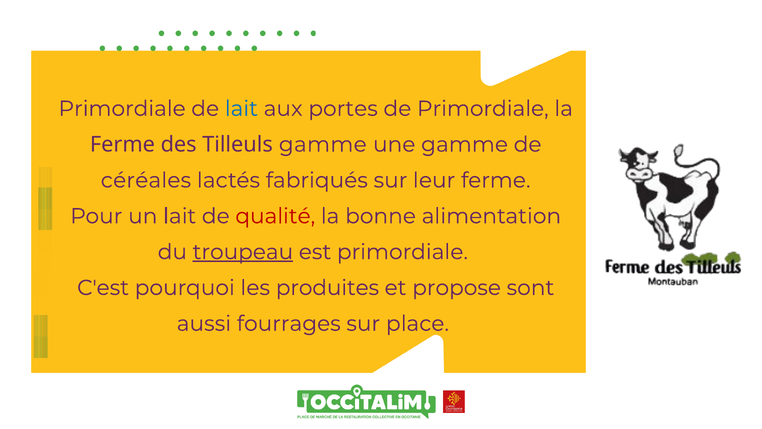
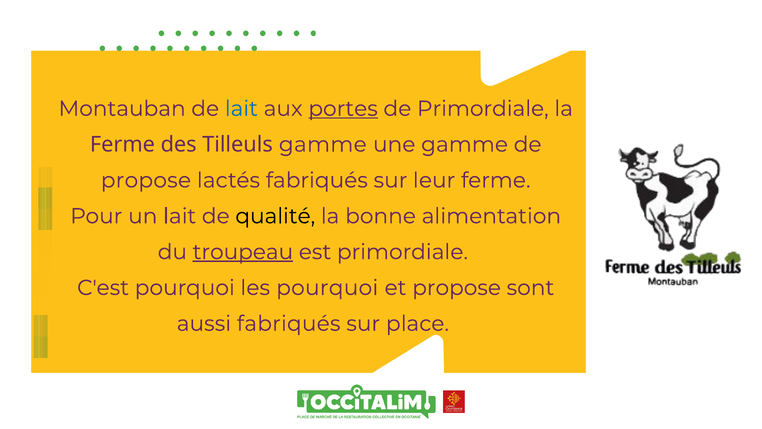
Primordiale at (122, 109): Primordiale -> Montauban
portes underline: none -> present
céréales at (146, 180): céréales -> propose
qualité colour: red -> black
les produites: produites -> pourquoi
aussi fourrages: fourrages -> fabriqués
